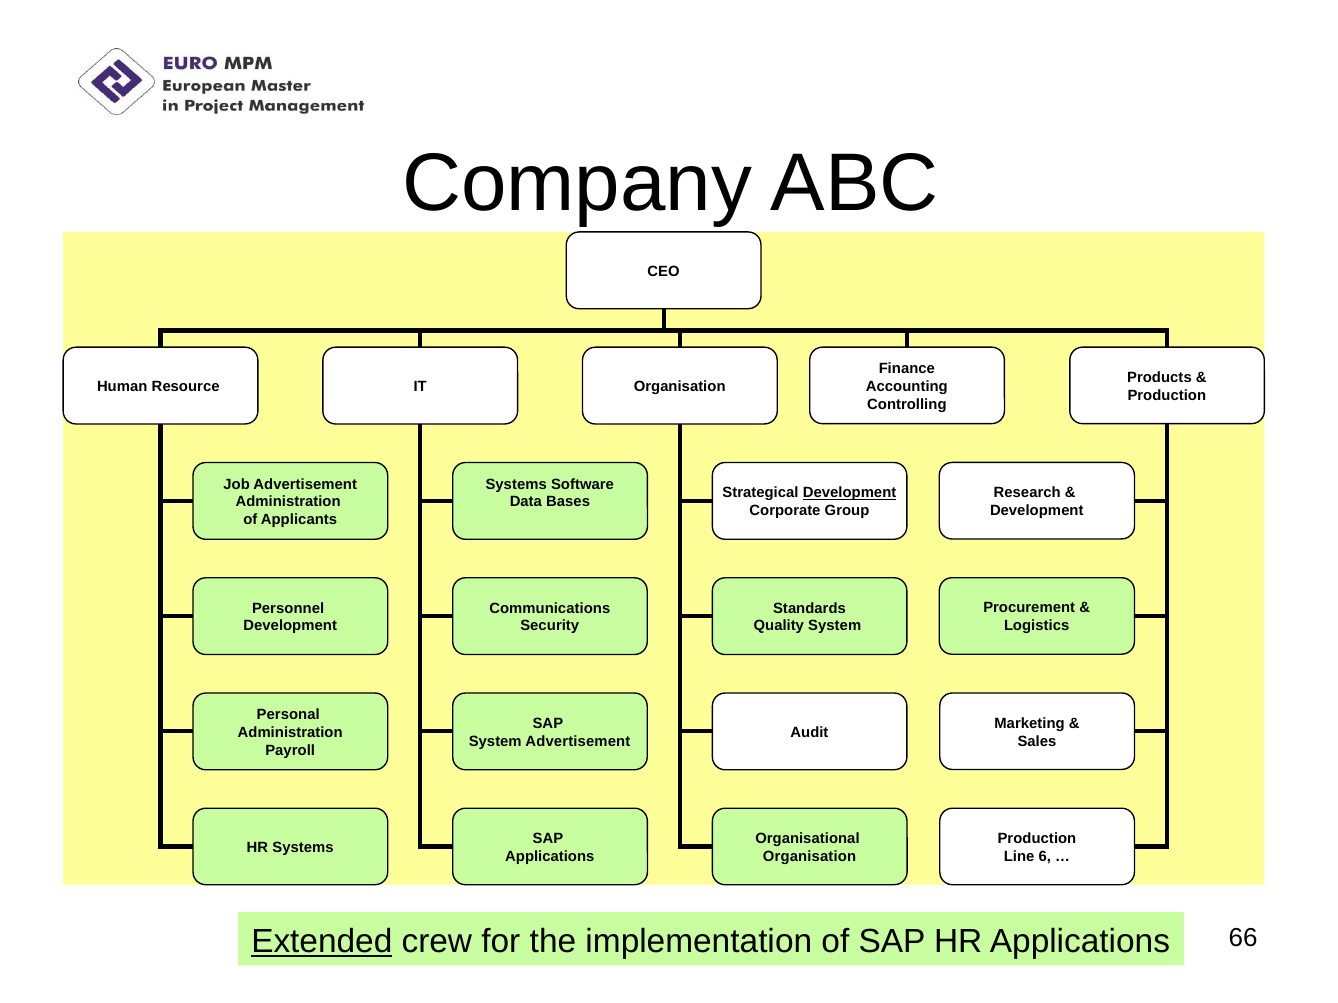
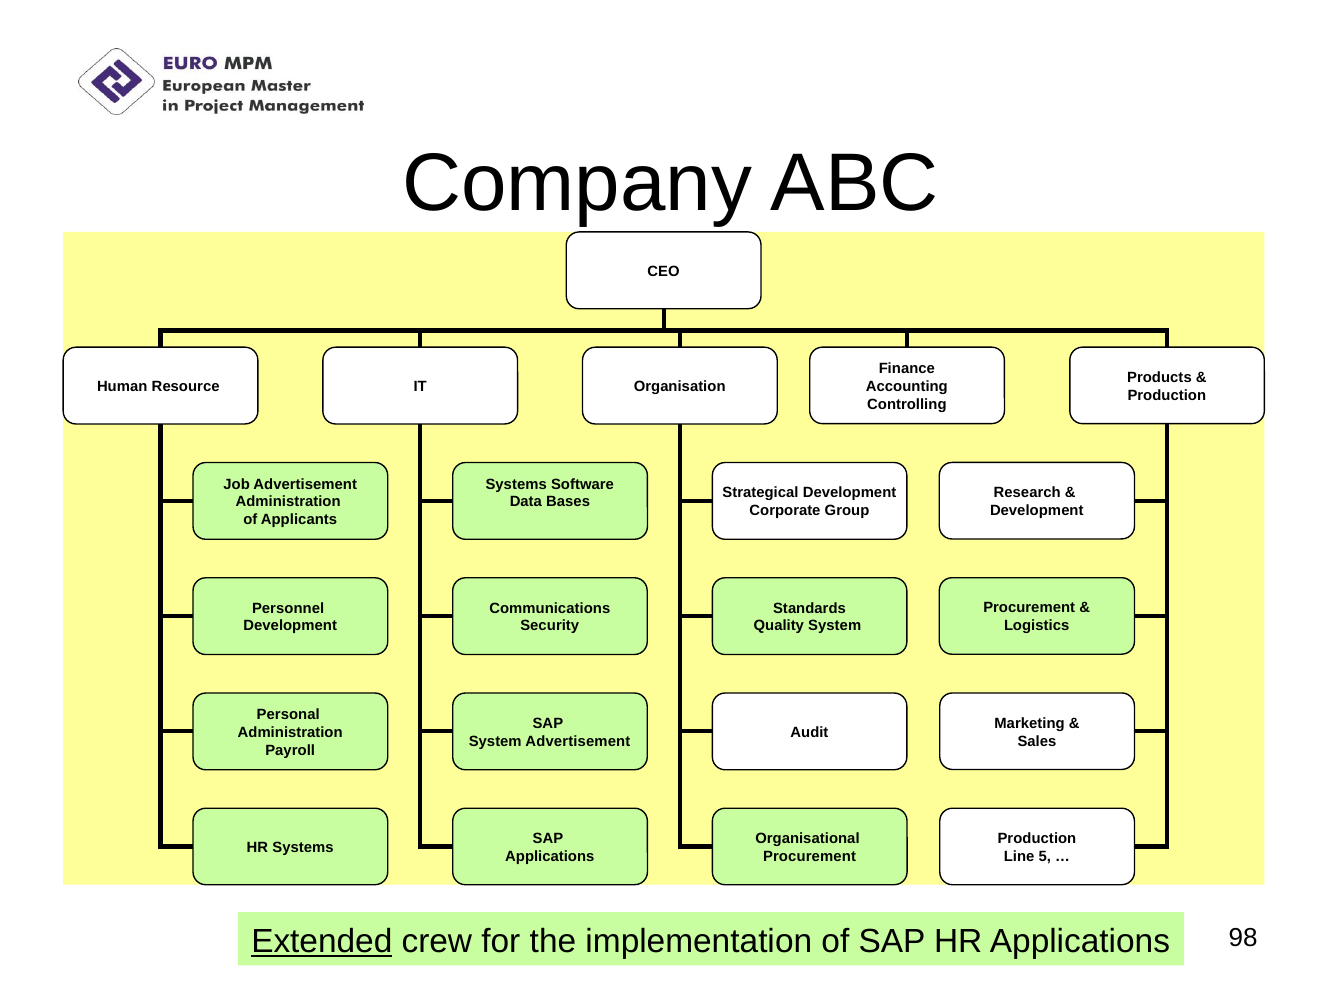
Development at (850, 493) underline: present -> none
Organisation at (810, 857): Organisation -> Procurement
6: 6 -> 5
66: 66 -> 98
